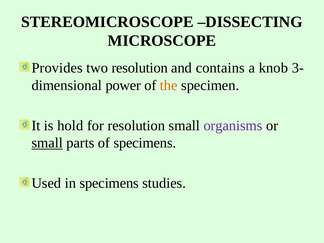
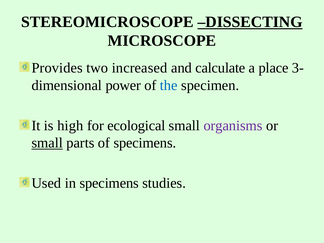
DISSECTING underline: none -> present
two resolution: resolution -> increased
contains: contains -> calculate
knob: knob -> place
the colour: orange -> blue
hold: hold -> high
for resolution: resolution -> ecological
